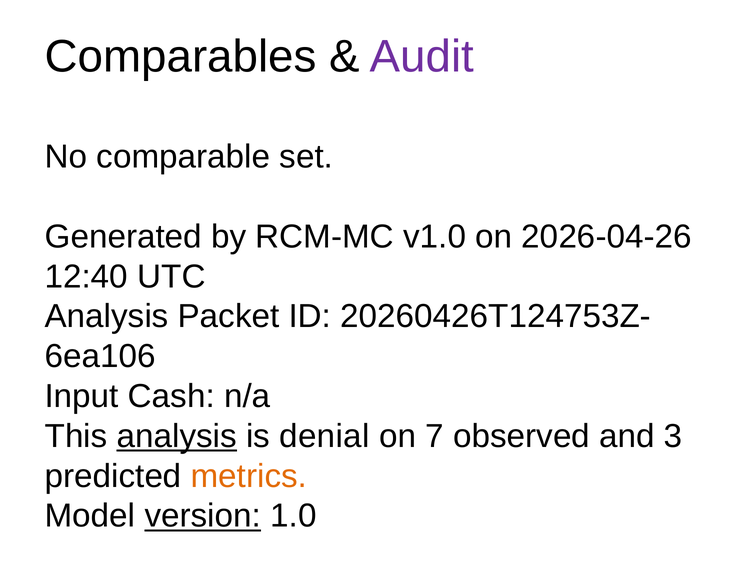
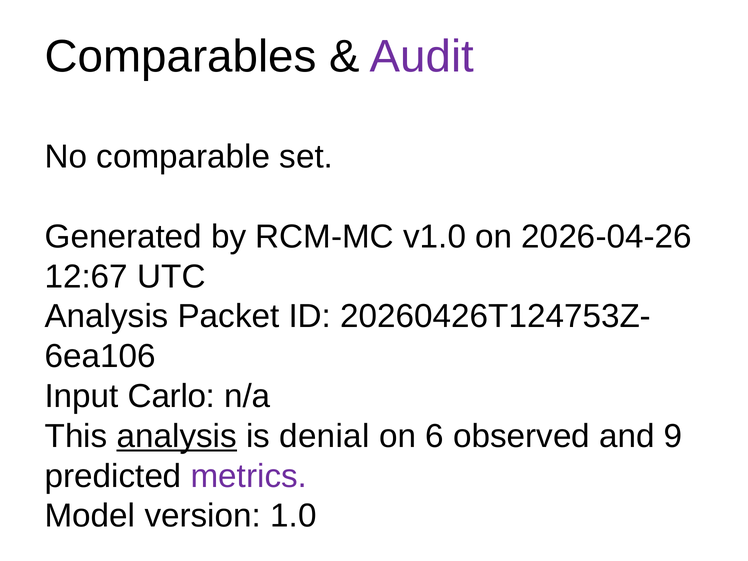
12:40: 12:40 -> 12:67
Cash: Cash -> Carlo
7: 7 -> 6
3: 3 -> 9
metrics colour: orange -> purple
version underline: present -> none
